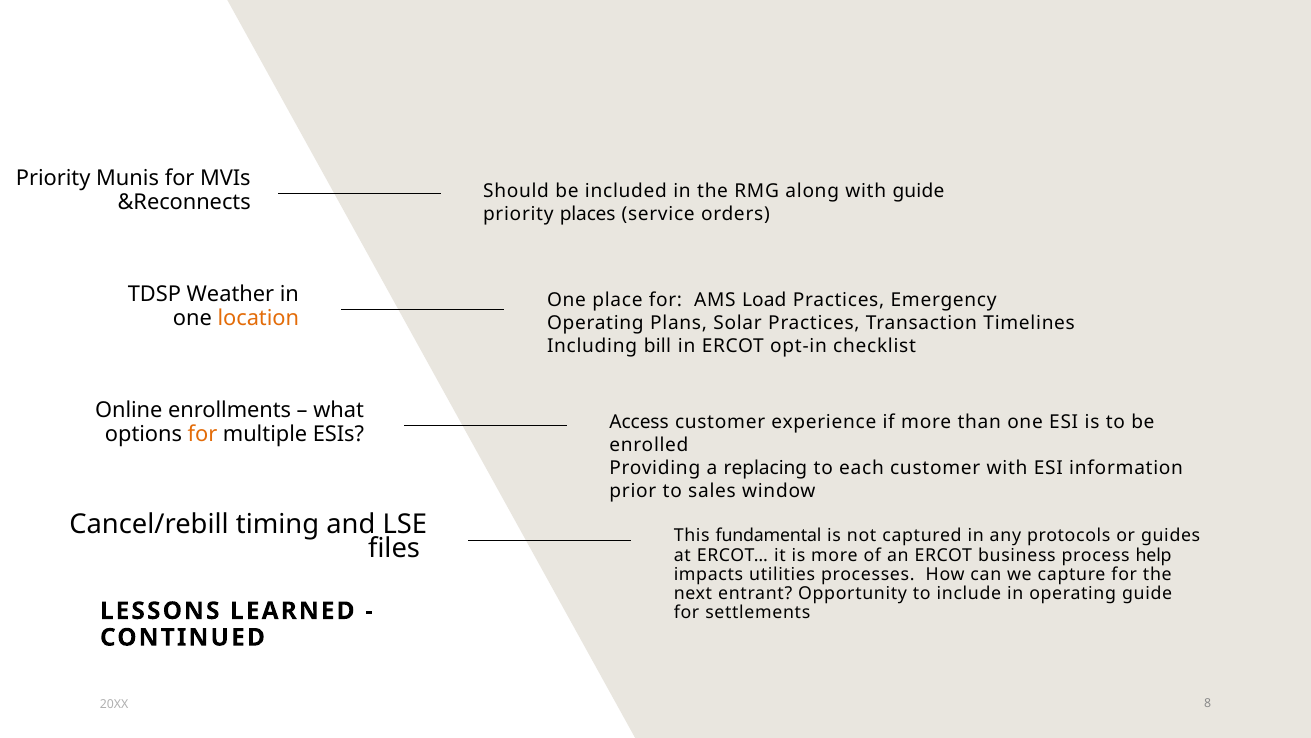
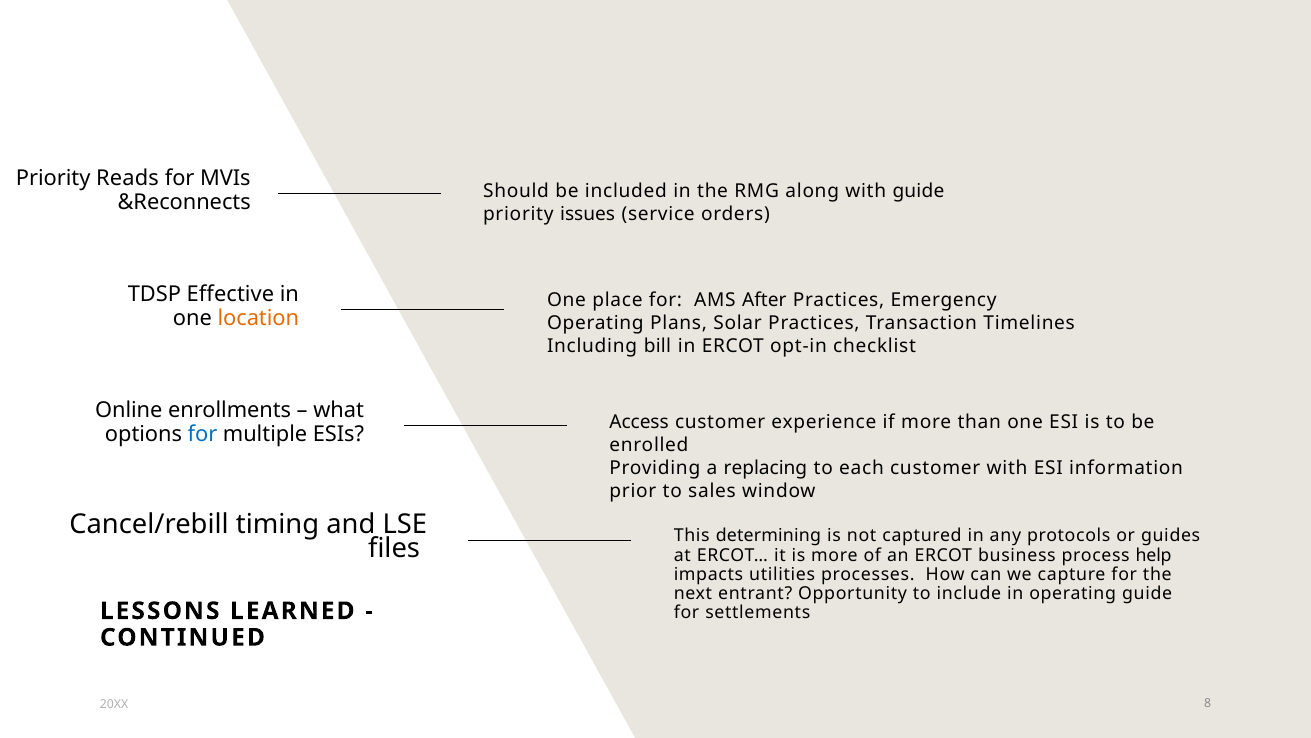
Munis: Munis -> Reads
places: places -> issues
Weather: Weather -> Effective
Load: Load -> After
for at (202, 434) colour: orange -> blue
fundamental: fundamental -> determining
